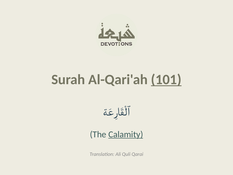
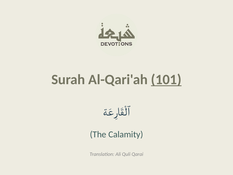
Calamity underline: present -> none
